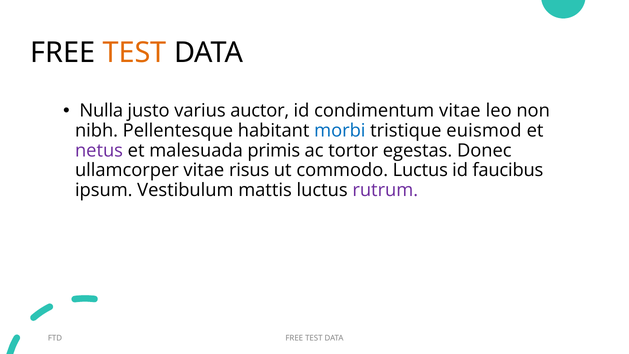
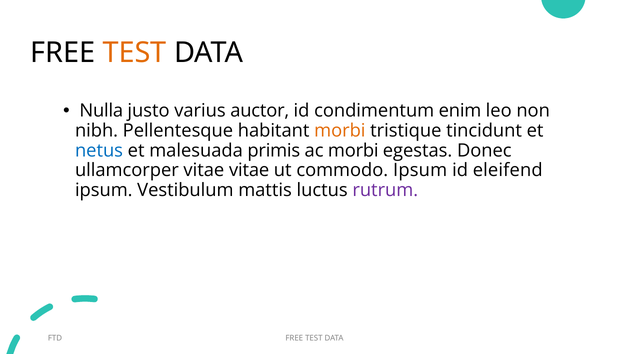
condimentum vitae: vitae -> enim
morbi at (340, 131) colour: blue -> orange
euismod: euismod -> tincidunt
netus colour: purple -> blue
ac tortor: tortor -> morbi
vitae risus: risus -> vitae
commodo Luctus: Luctus -> Ipsum
faucibus: faucibus -> eleifend
